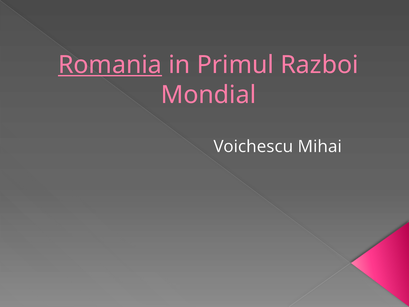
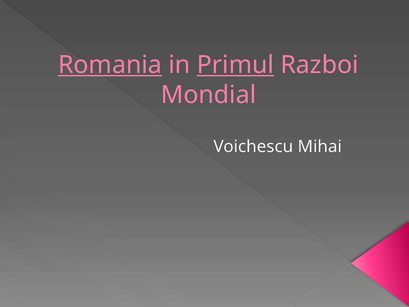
Primul underline: none -> present
